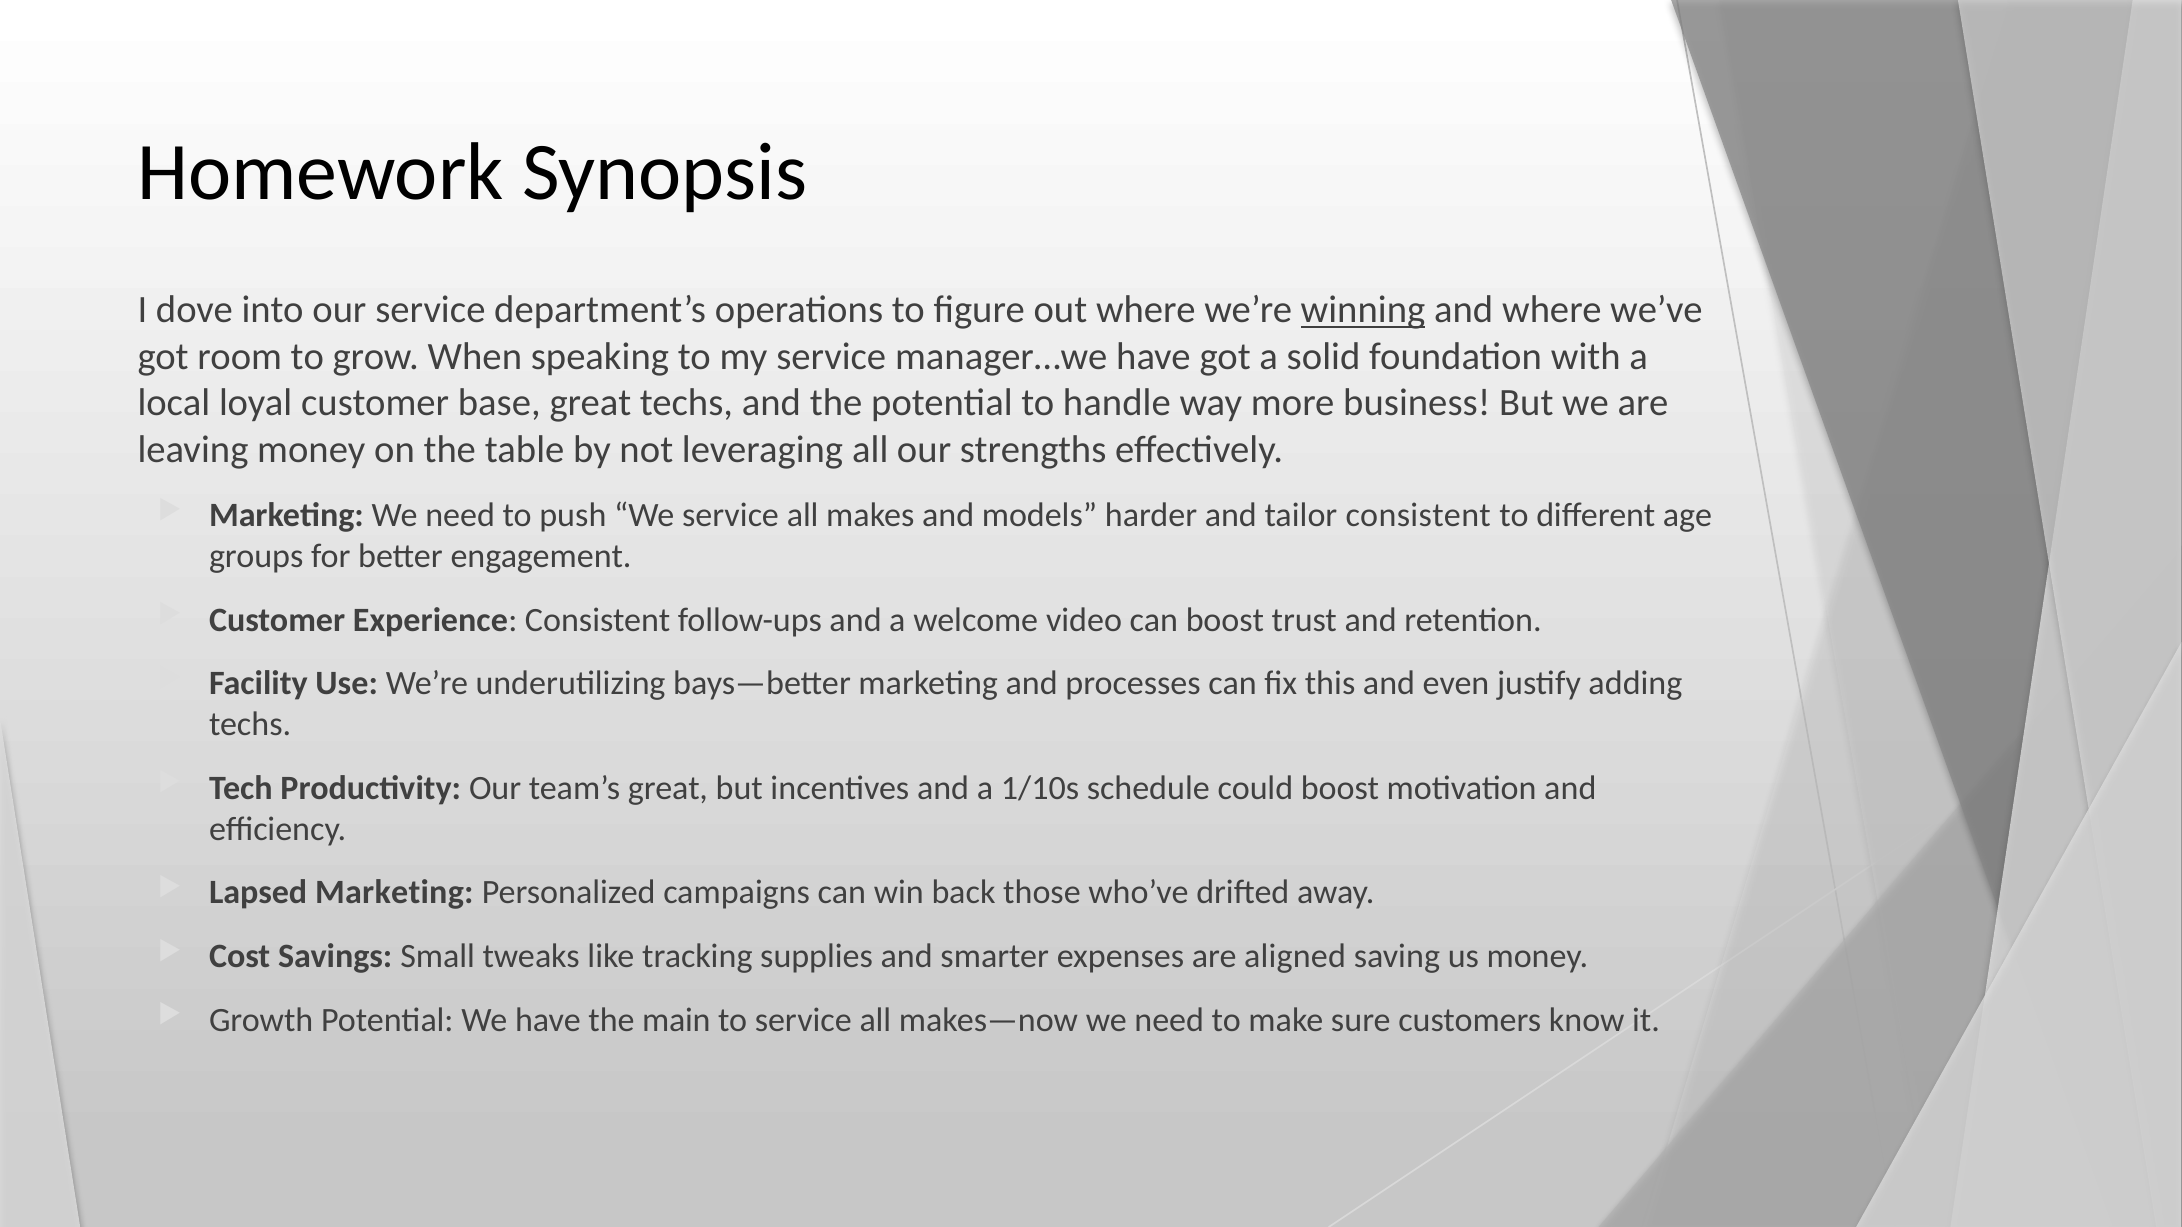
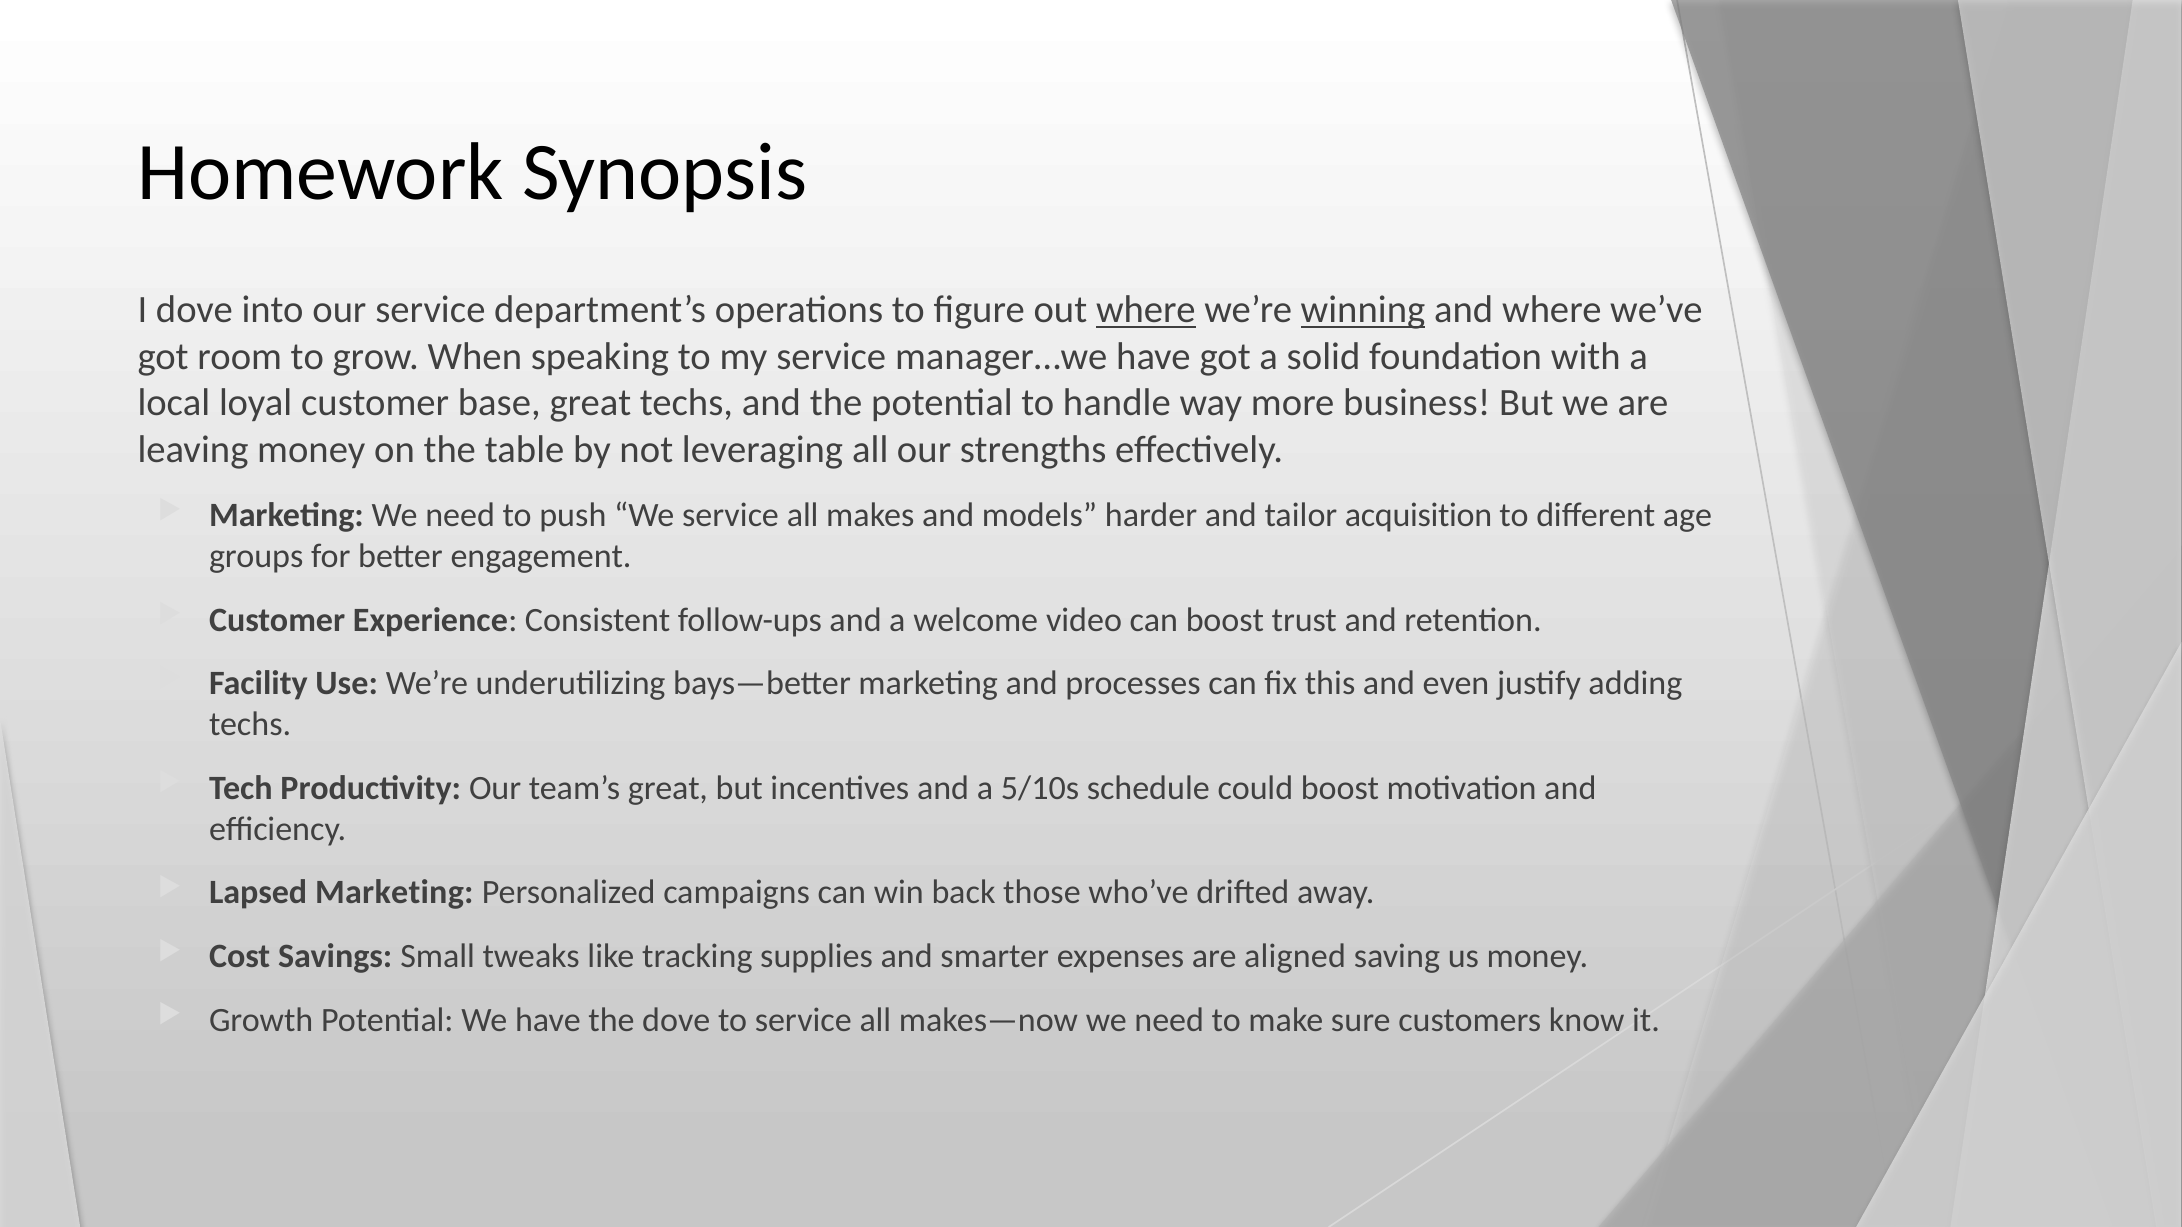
where at (1146, 310) underline: none -> present
tailor consistent: consistent -> acquisition
1/10s: 1/10s -> 5/10s
the main: main -> dove
